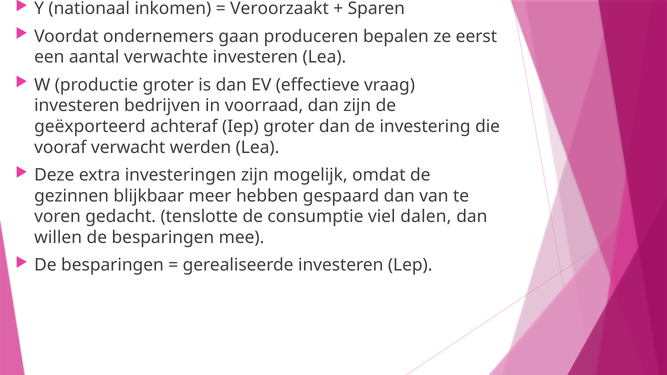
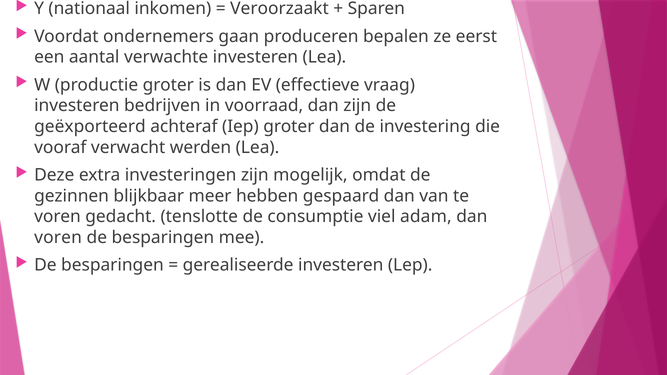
dalen: dalen -> adam
willen at (58, 238): willen -> voren
